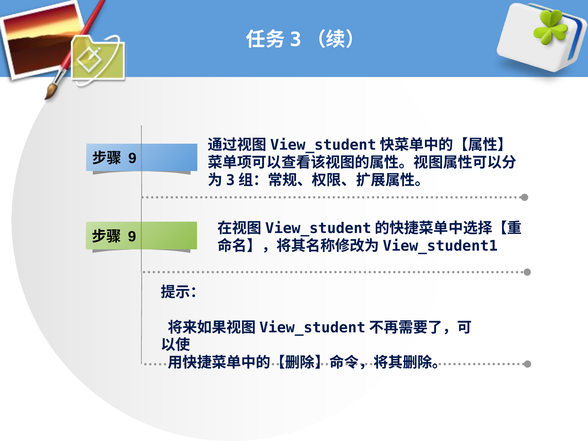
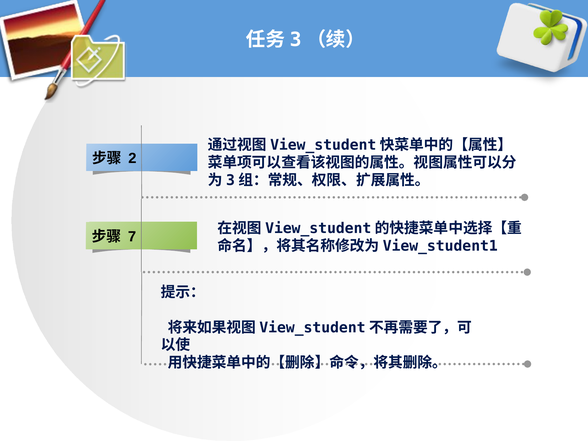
9 at (132, 158): 9 -> 2
9 at (132, 237): 9 -> 7
